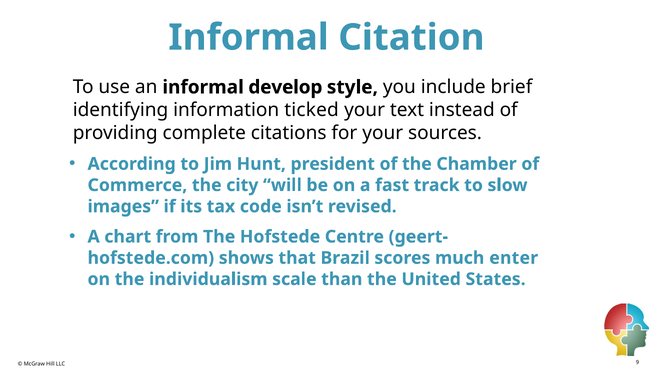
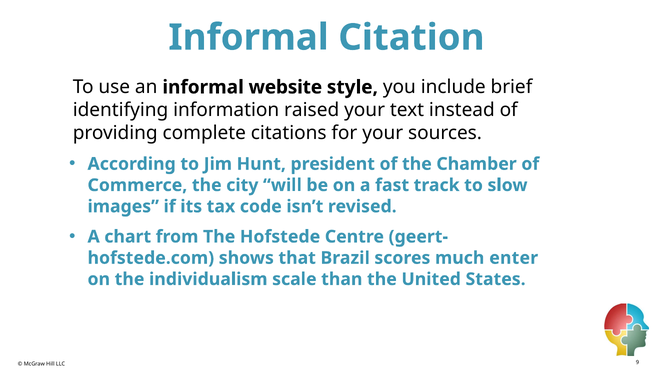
develop: develop -> website
ticked: ticked -> raised
